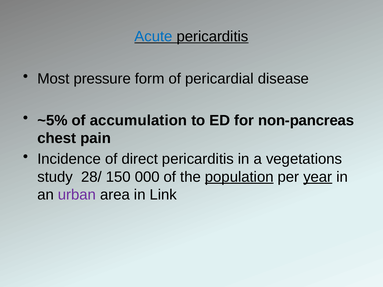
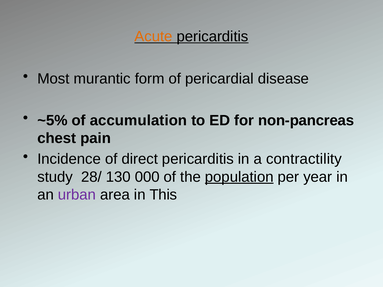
Acute colour: blue -> orange
pressure: pressure -> murantic
vegetations: vegetations -> contractility
150: 150 -> 130
year underline: present -> none
Link: Link -> This
